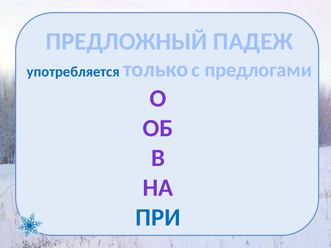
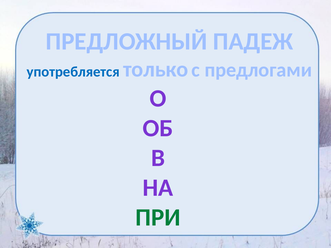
ПРИ colour: blue -> green
